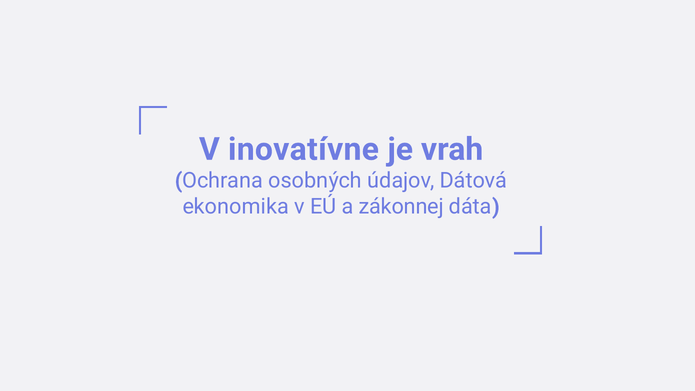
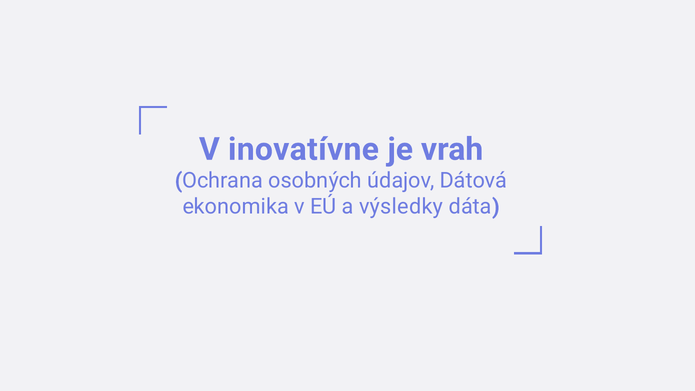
zákonnej: zákonnej -> výsledky
